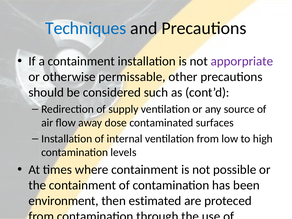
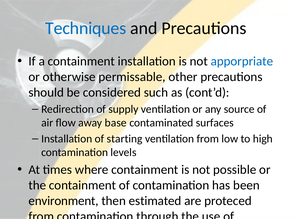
apporpriate colour: purple -> blue
dose: dose -> base
internal: internal -> starting
